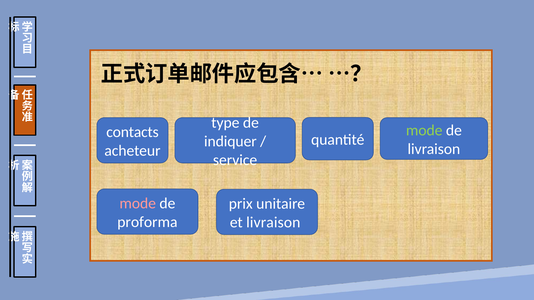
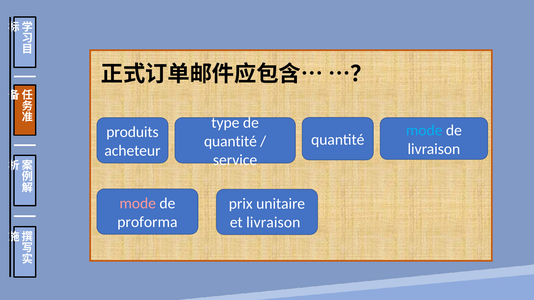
mode at (424, 130) colour: light green -> light blue
contacts: contacts -> produits
indiquer at (230, 142): indiquer -> quantité
